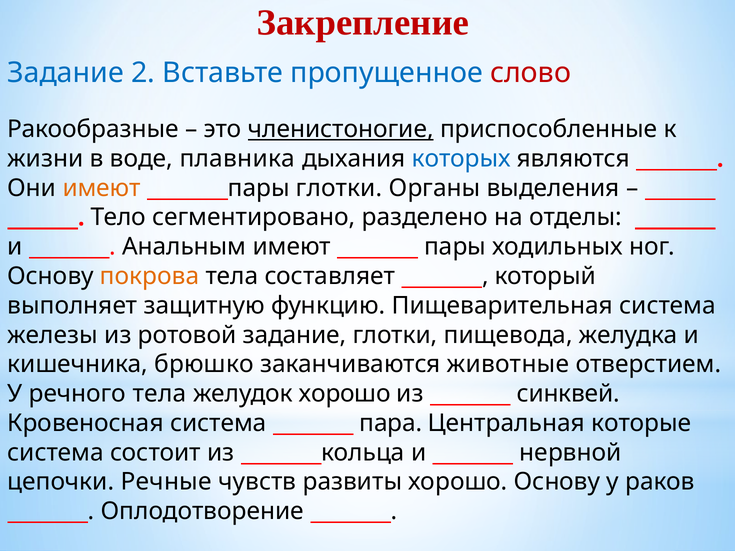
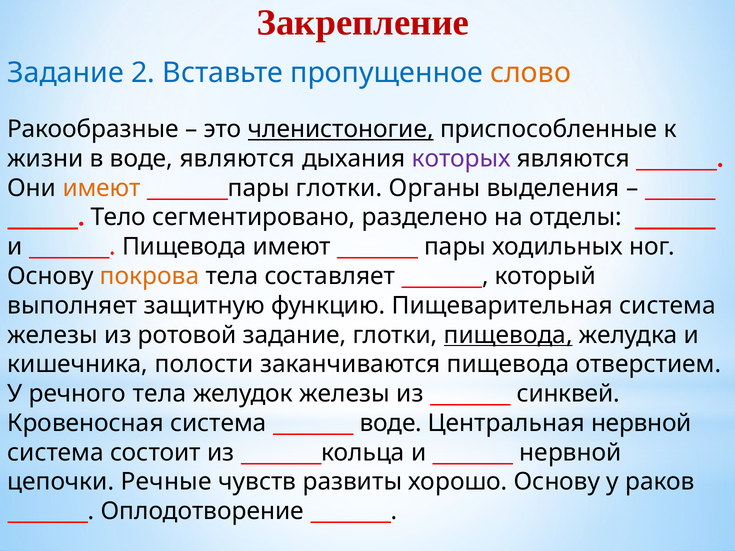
слово colour: red -> orange
воде плавника: плавника -> являются
которых colour: blue -> purple
Анальным at (184, 247): Анальным -> Пищевода
пищевода at (508, 335) underline: none -> present
брюшко: брюшко -> полости
заканчиваются животные: животные -> пищевода
желудок хорошо: хорошо -> железы
пара at (391, 423): пара -> воде
Центральная которые: которые -> нервной
